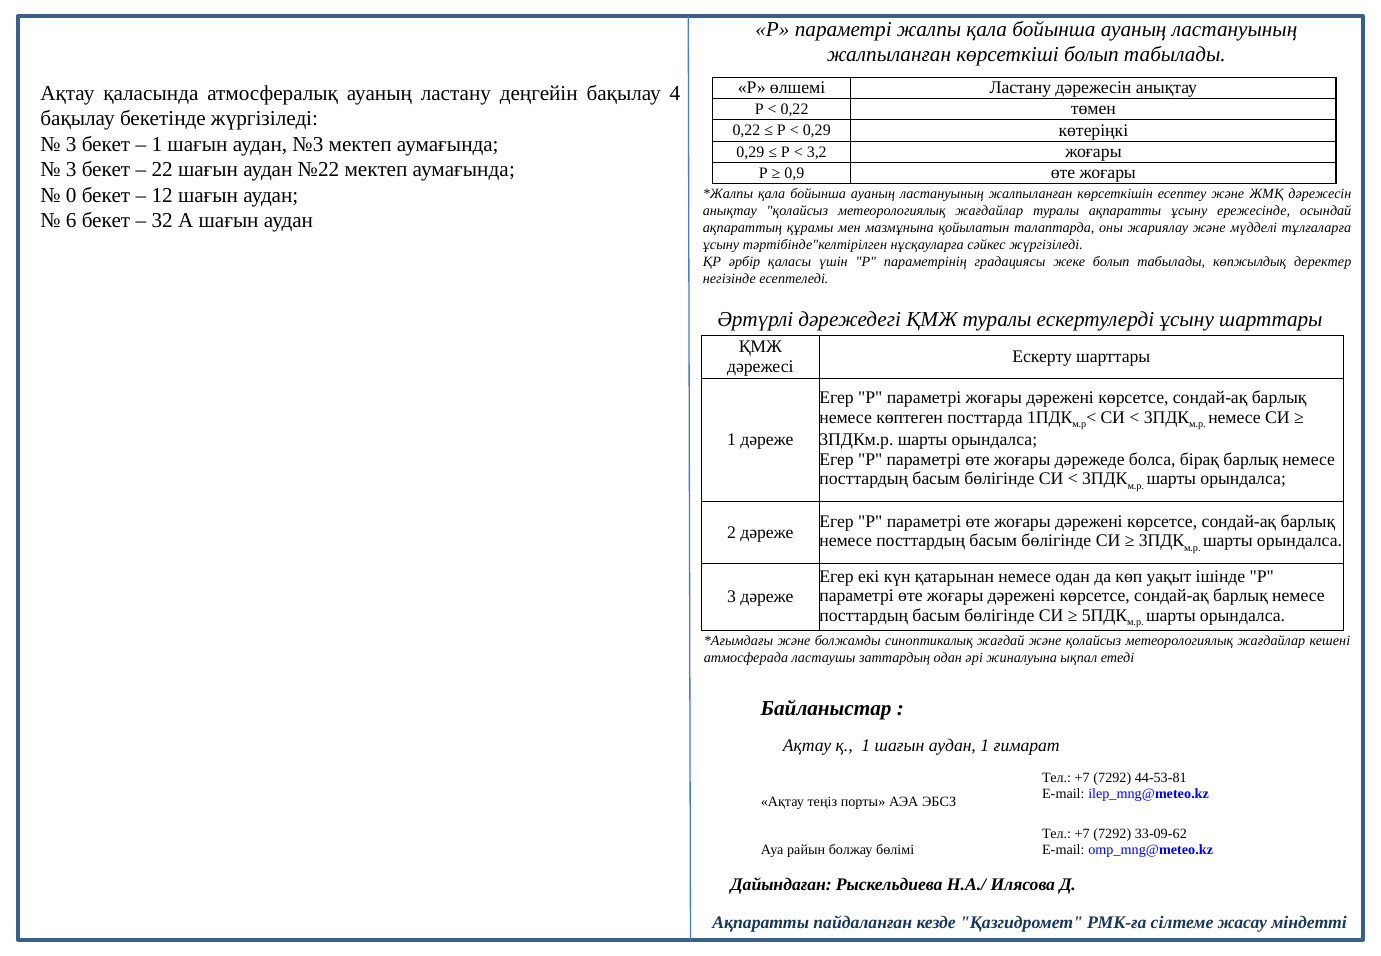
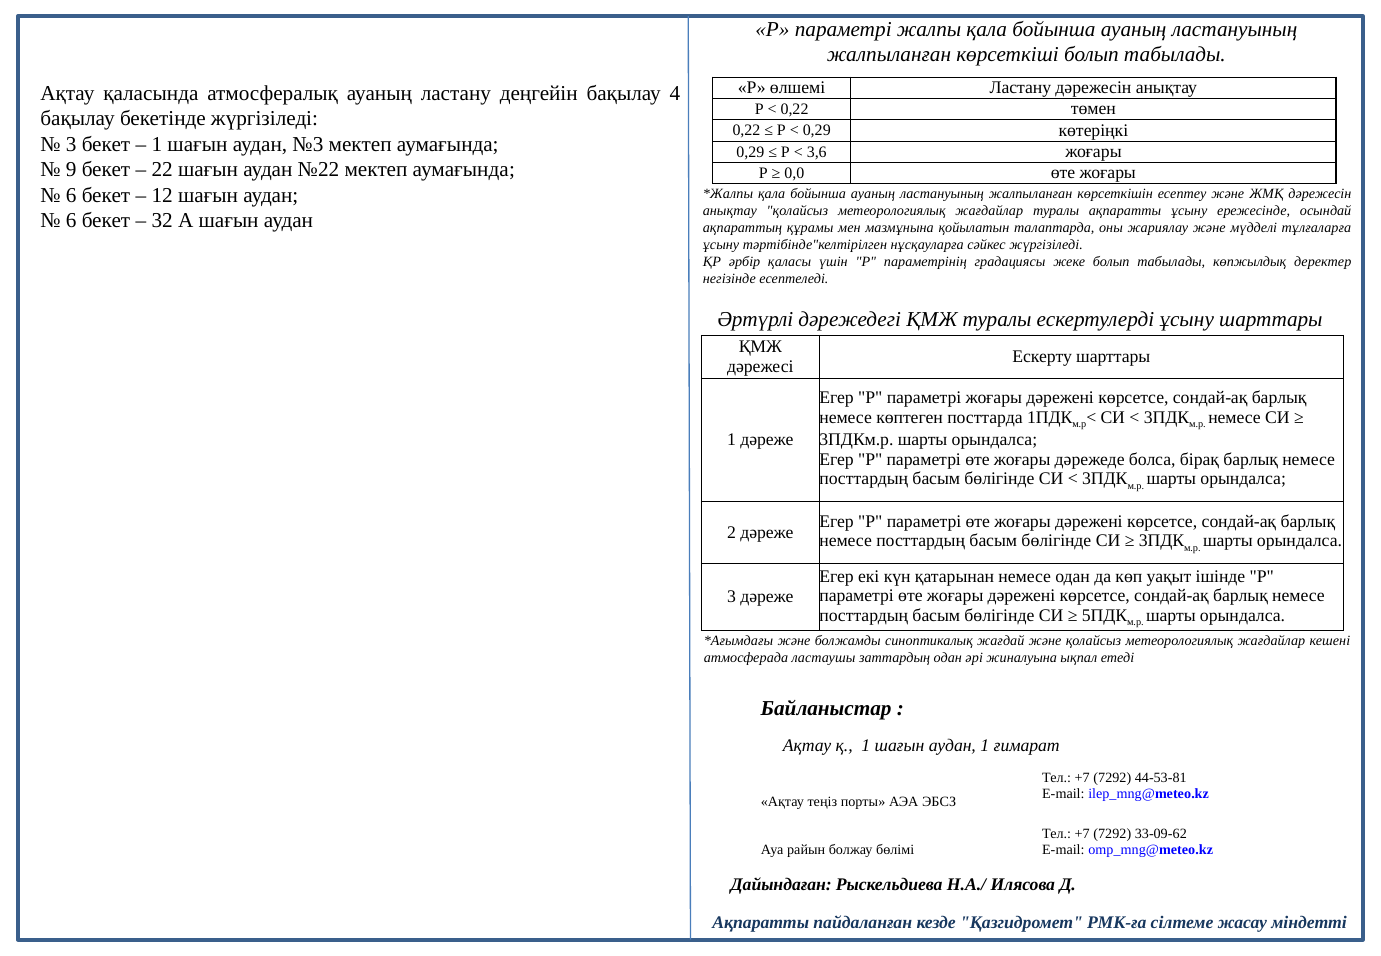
3,2: 3,2 -> 3,6
3 at (71, 170): 3 -> 9
0,9: 0,9 -> 0,0
0 at (71, 195): 0 -> 6
